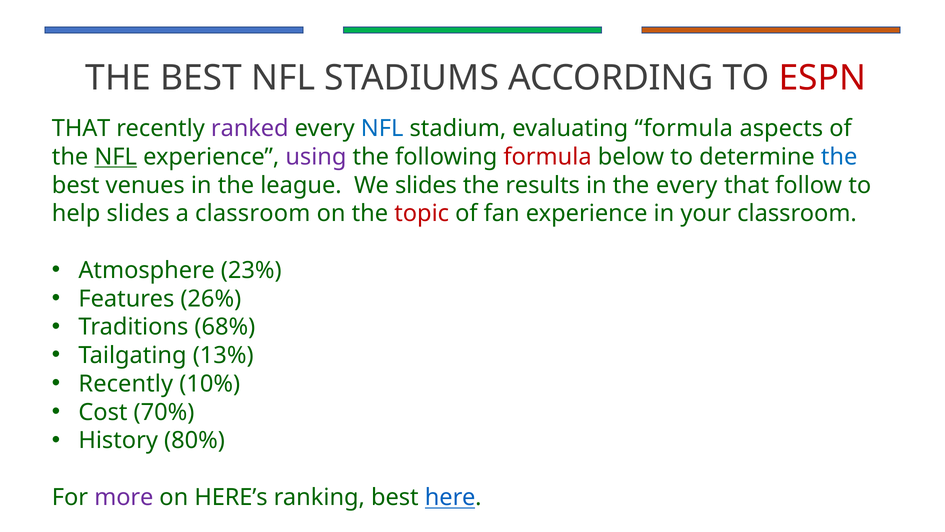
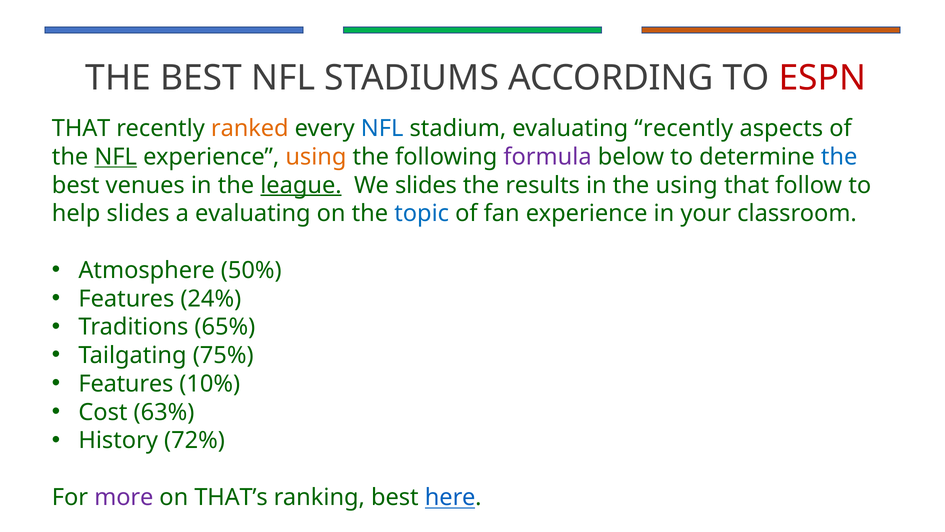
ranked colour: purple -> orange
evaluating formula: formula -> recently
using at (316, 157) colour: purple -> orange
formula at (548, 157) colour: red -> purple
league underline: none -> present
the every: every -> using
a classroom: classroom -> evaluating
topic colour: red -> blue
23%: 23% -> 50%
26%: 26% -> 24%
68%: 68% -> 65%
13%: 13% -> 75%
Recently at (126, 384): Recently -> Features
70%: 70% -> 63%
80%: 80% -> 72%
HERE’s: HERE’s -> THAT’s
